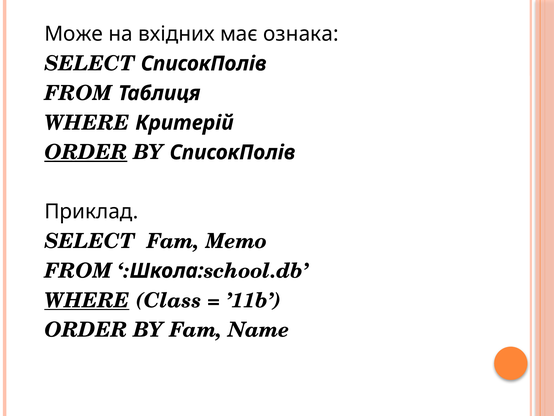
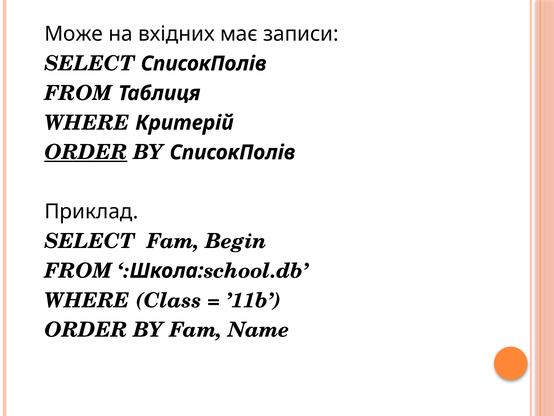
ознака: ознака -> записи
Memo: Memo -> Begin
WHERE at (87, 300) underline: present -> none
